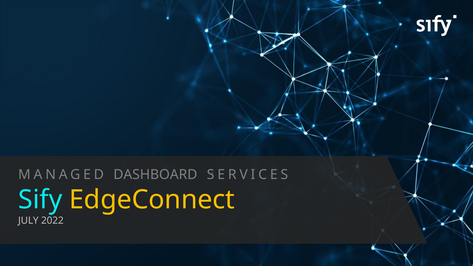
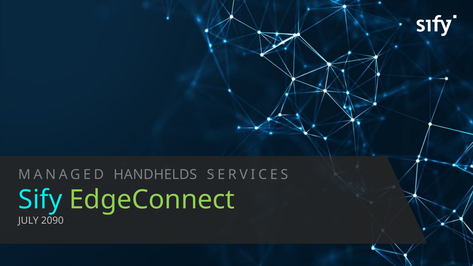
DASHBOARD: DASHBOARD -> HANDHELDS
EdgeConnect colour: yellow -> light green
2022: 2022 -> 2090
